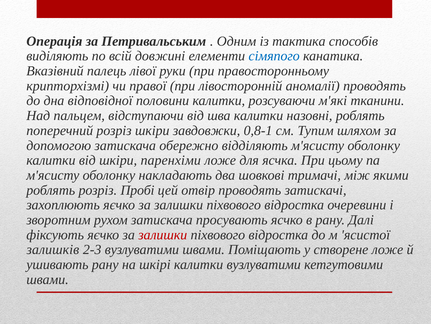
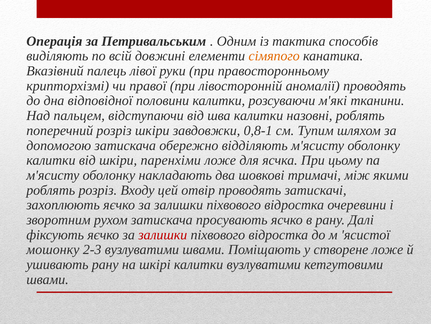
сімяпого colour: blue -> orange
Пробі: Пробі -> Входу
залишків: залишків -> мошонку
